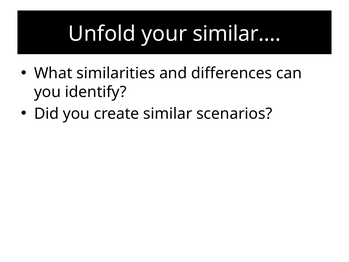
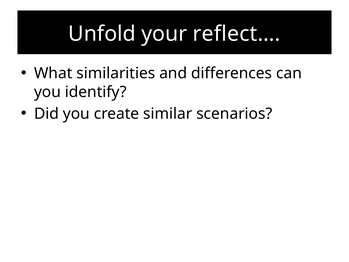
similar…: similar… -> reflect…
